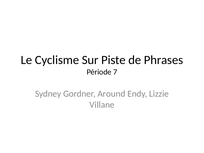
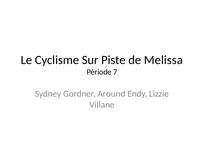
Phrases: Phrases -> Melissa
